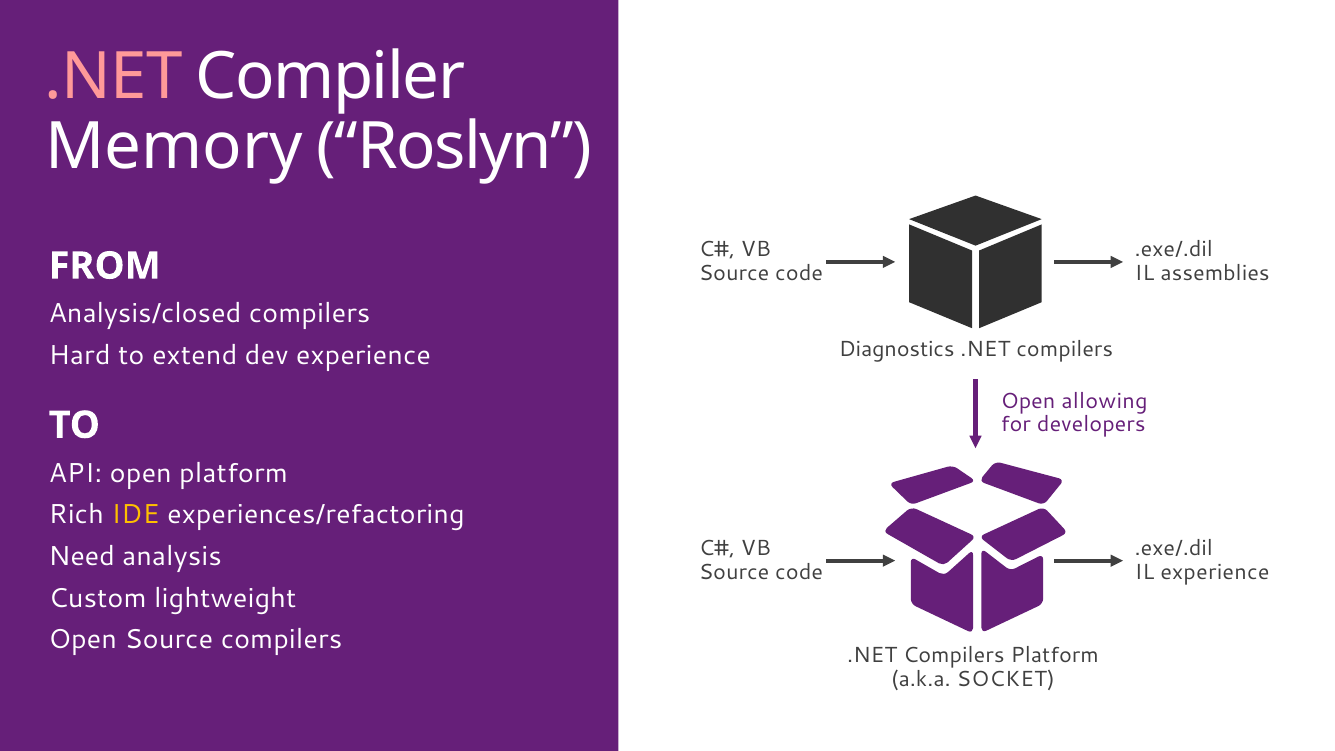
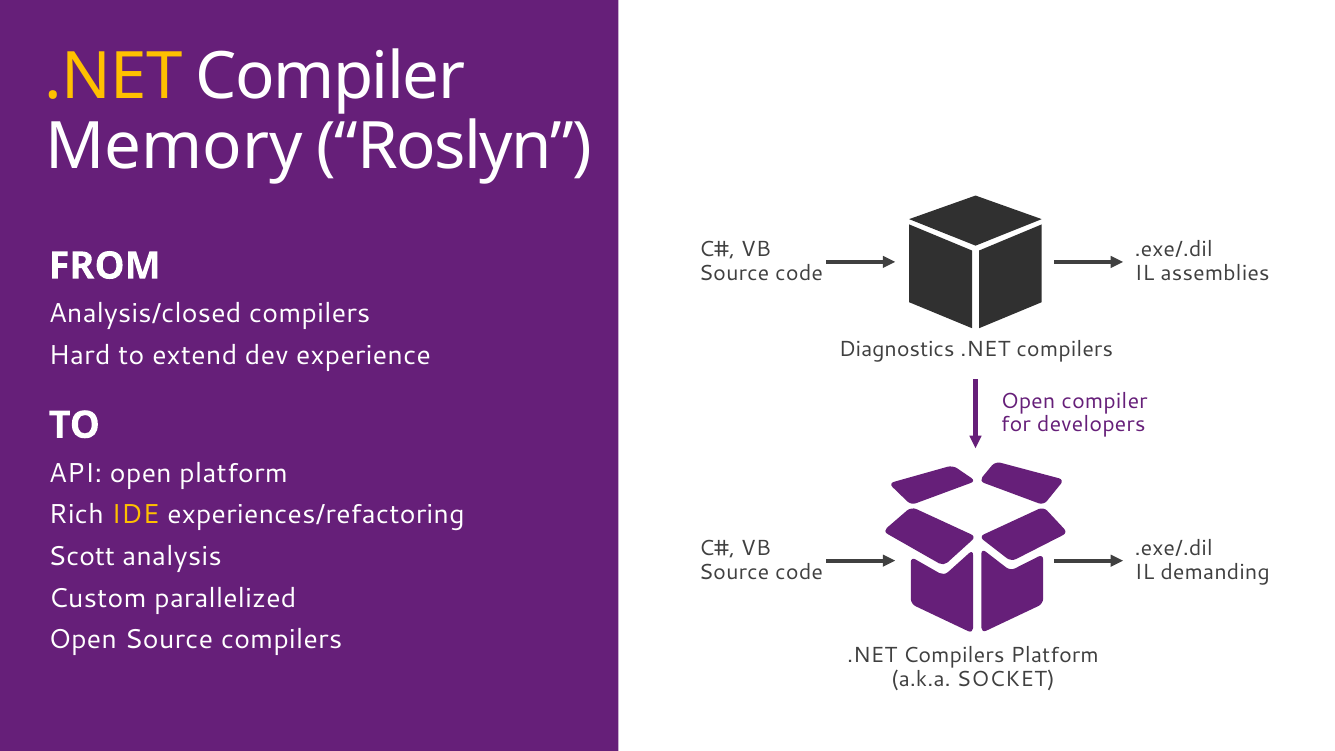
.NET at (113, 76) colour: pink -> yellow
Open allowing: allowing -> compiler
Need: Need -> Scott
IL experience: experience -> demanding
lightweight: lightweight -> parallelized
